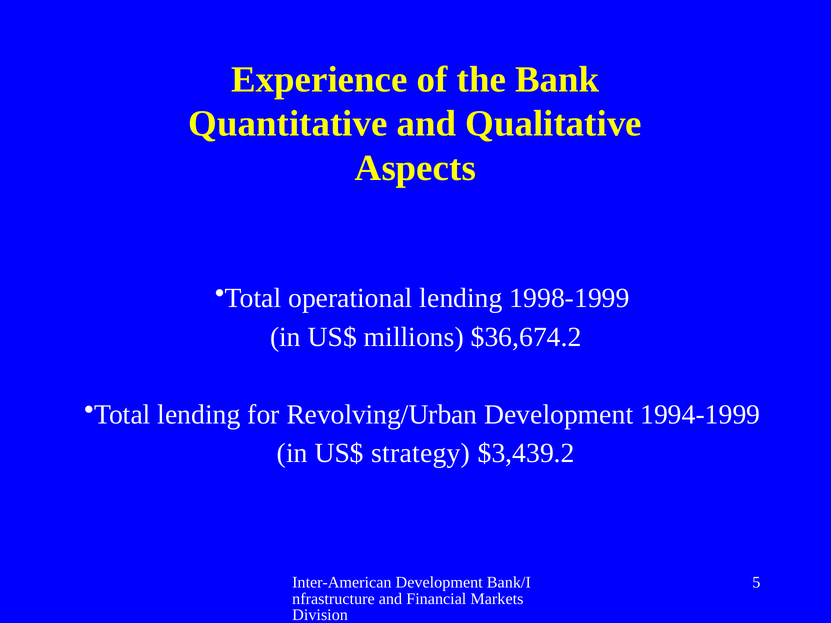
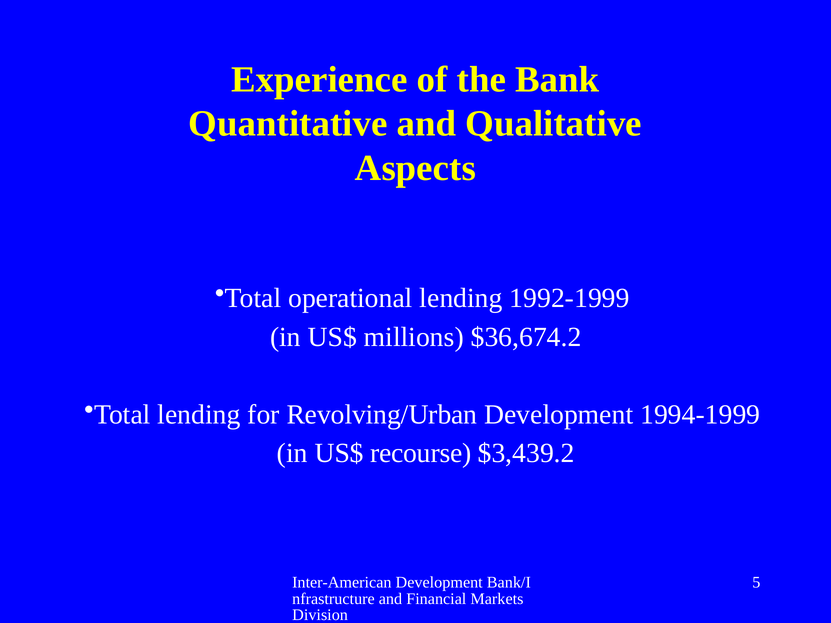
1998-1999: 1998-1999 -> 1992-1999
strategy: strategy -> recourse
